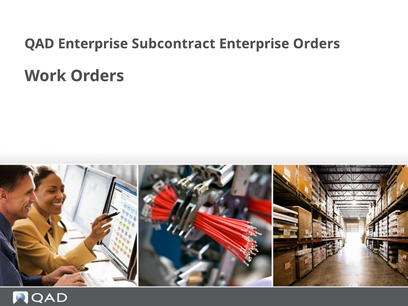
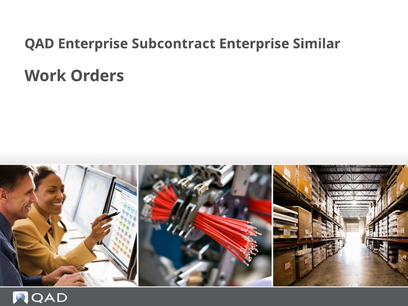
Enterprise Orders: Orders -> Similar
